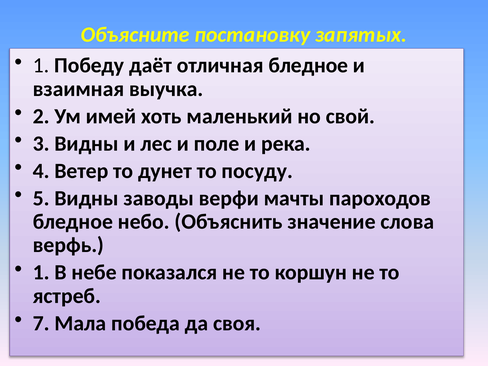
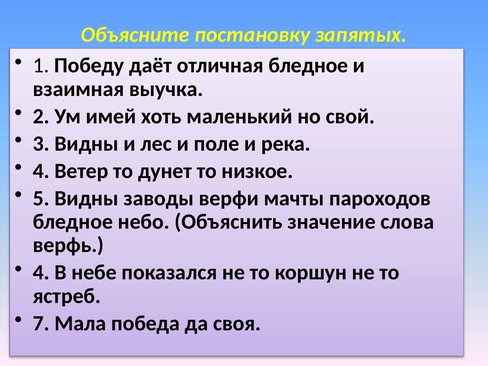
посуду: посуду -> низкое
1 at (41, 272): 1 -> 4
